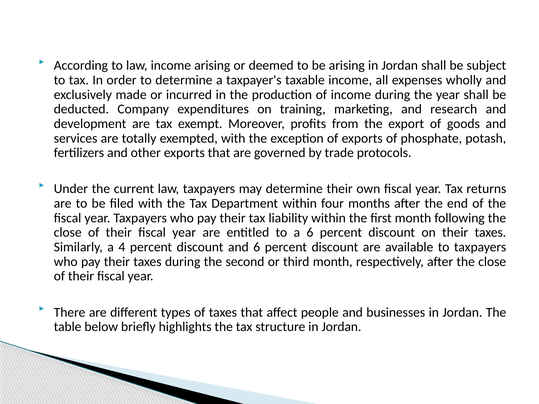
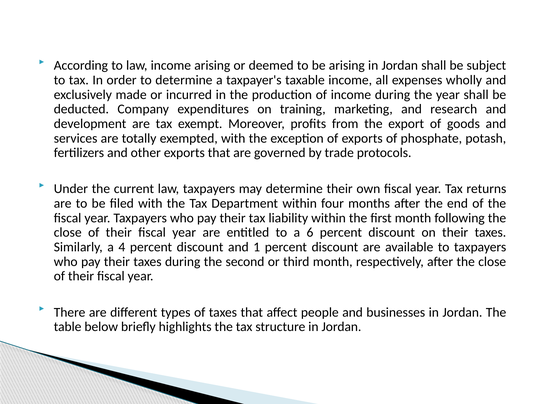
and 6: 6 -> 1
